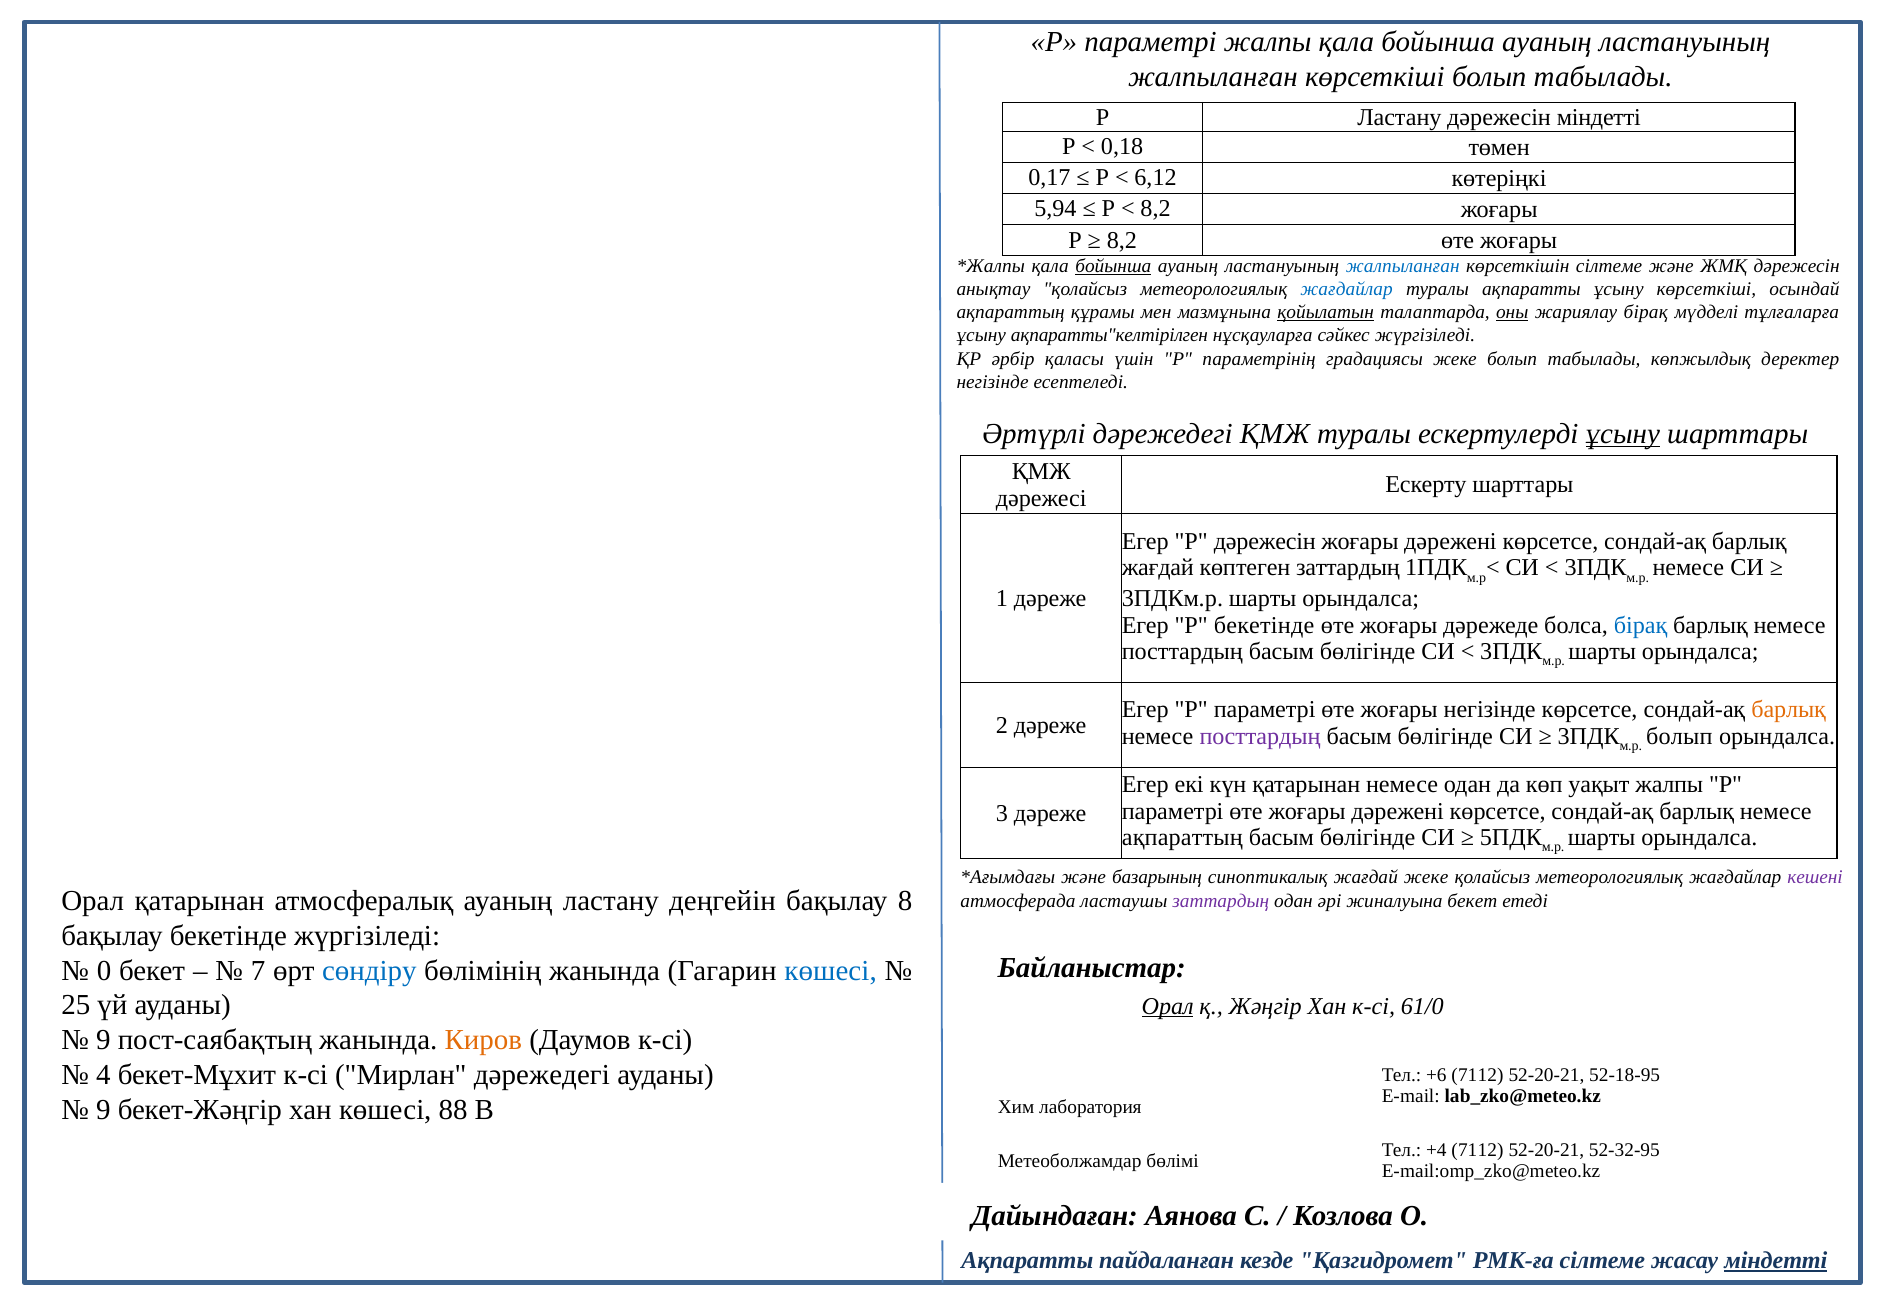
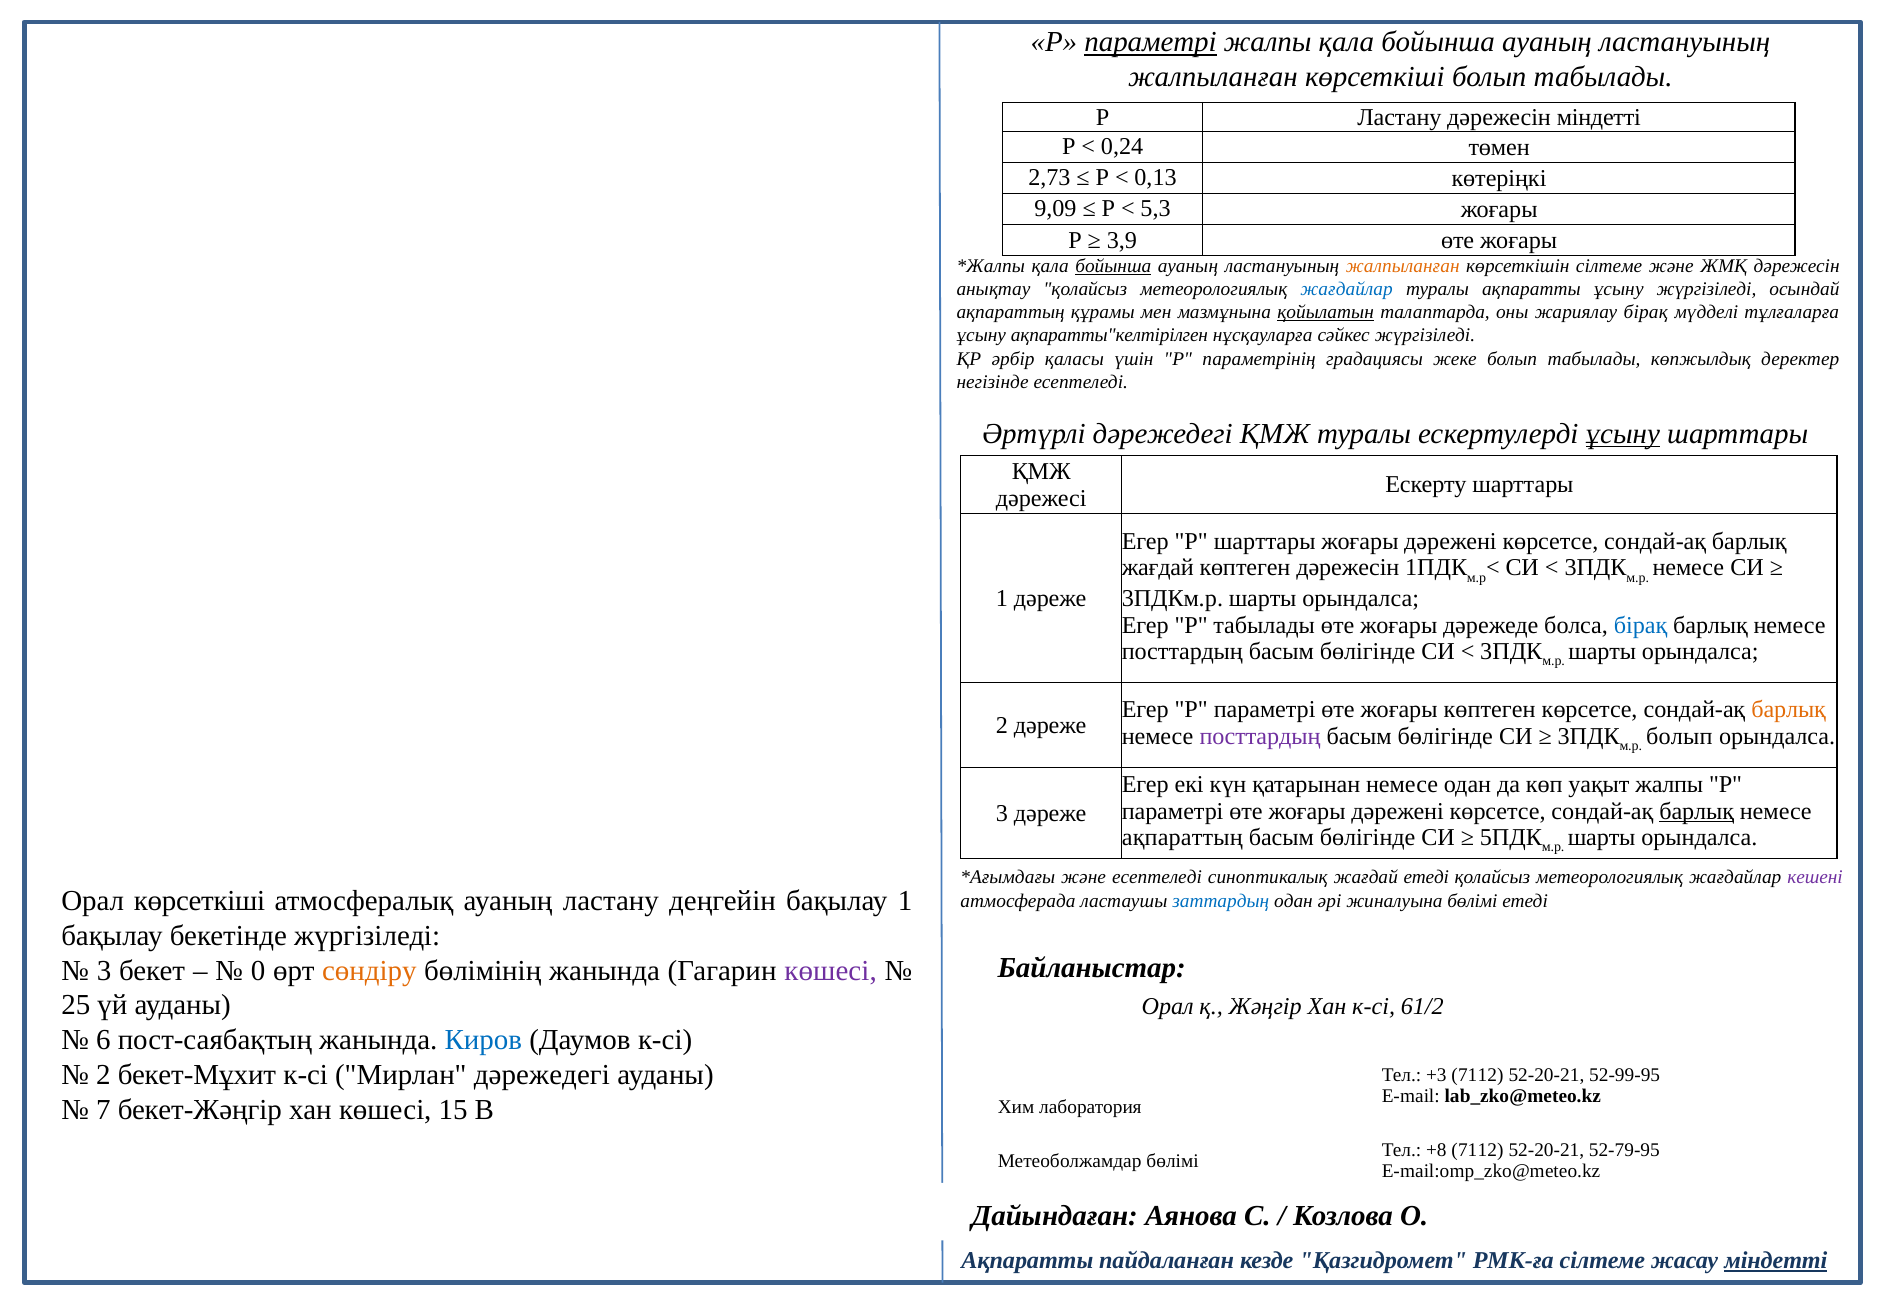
параметрі at (1151, 42) underline: none -> present
0,18: 0,18 -> 0,24
0,17: 0,17 -> 2,73
6,12: 6,12 -> 0,13
5,94: 5,94 -> 9,09
8,2 at (1156, 209): 8,2 -> 5,3
8,2 at (1122, 240): 8,2 -> 3,9
жалпыланған at (1403, 266) colour: blue -> orange
ұсыну көрсеткіші: көрсеткіші -> жүргізіледі
оны underline: present -> none
Р дәрежесін: дәрежесін -> шарттары
көптеген заттардың: заттардың -> дәрежесін
P бекетінде: бекетінде -> табылады
жоғары негізінде: негізінде -> көптеген
барлық at (1697, 811) underline: none -> present
және базарының: базарының -> есептеледі
жағдай жеке: жеке -> етеді
Орал қатарынан: қатарынан -> көрсеткіші
бақылау 8: 8 -> 1
заттардың at (1221, 901) colour: purple -> blue
жиналуына бекет: бекет -> бөлімі
0 at (104, 970): 0 -> 3
7: 7 -> 0
сөндіру colour: blue -> orange
көшесі at (831, 970) colour: blue -> purple
Орал at (1168, 1006) underline: present -> none
61/0: 61/0 -> 61/2
9 at (103, 1040): 9 -> 6
Киров colour: orange -> blue
4 at (103, 1075): 4 -> 2
+6: +6 -> +3
52-18-95: 52-18-95 -> 52-99-95
9 at (103, 1110): 9 -> 7
88: 88 -> 15
+4: +4 -> +8
52-32-95: 52-32-95 -> 52-79-95
